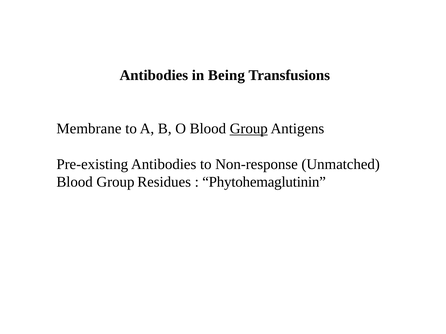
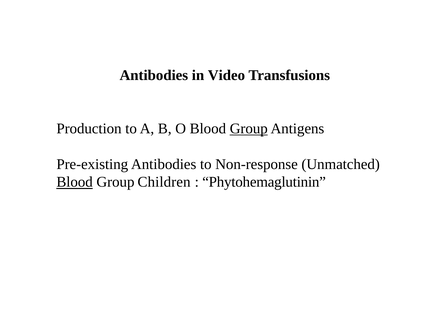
Being: Being -> Video
Membrane: Membrane -> Production
Blood at (75, 182) underline: none -> present
Residues: Residues -> Children
